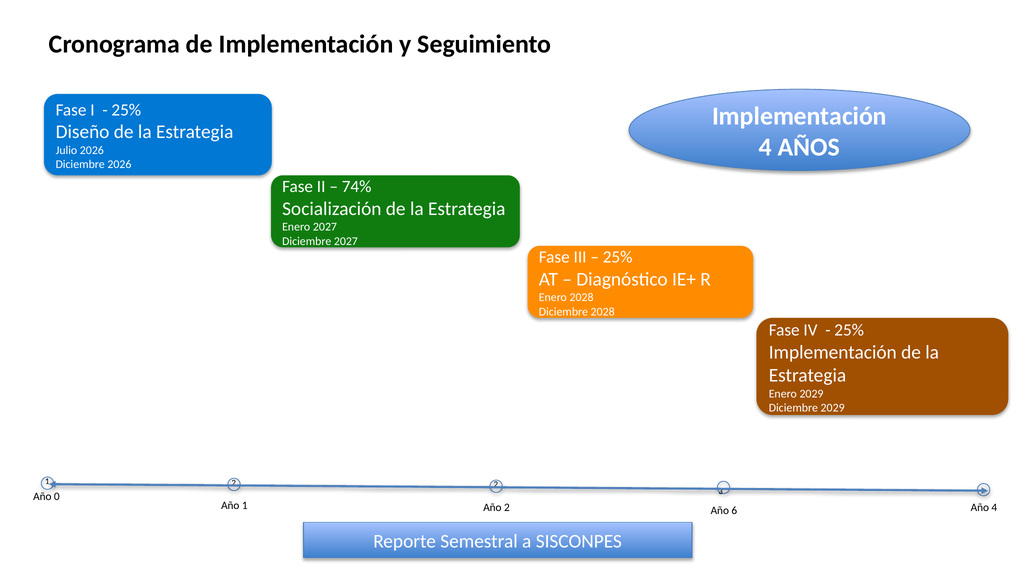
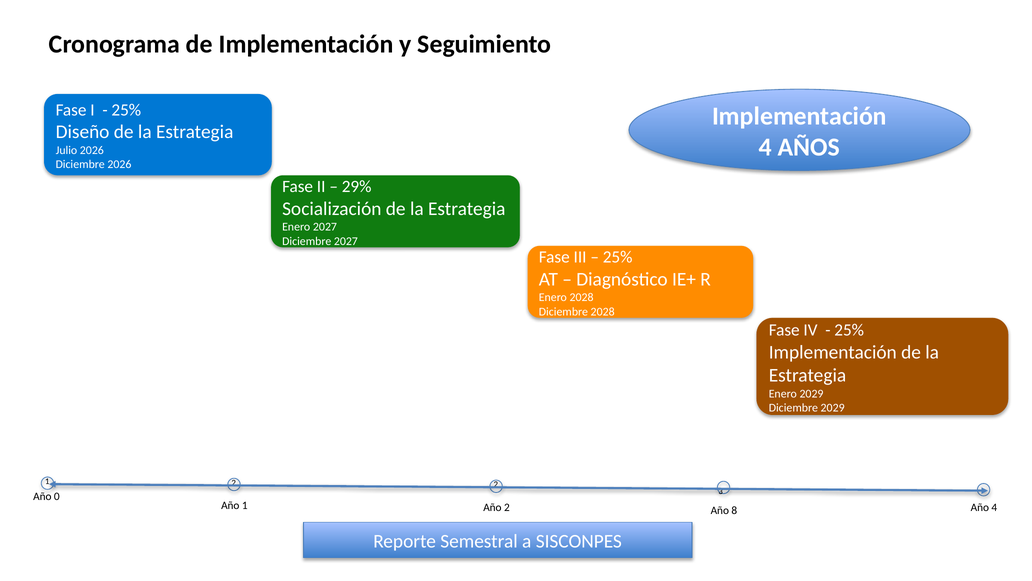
74%: 74% -> 29%
6: 6 -> 8
